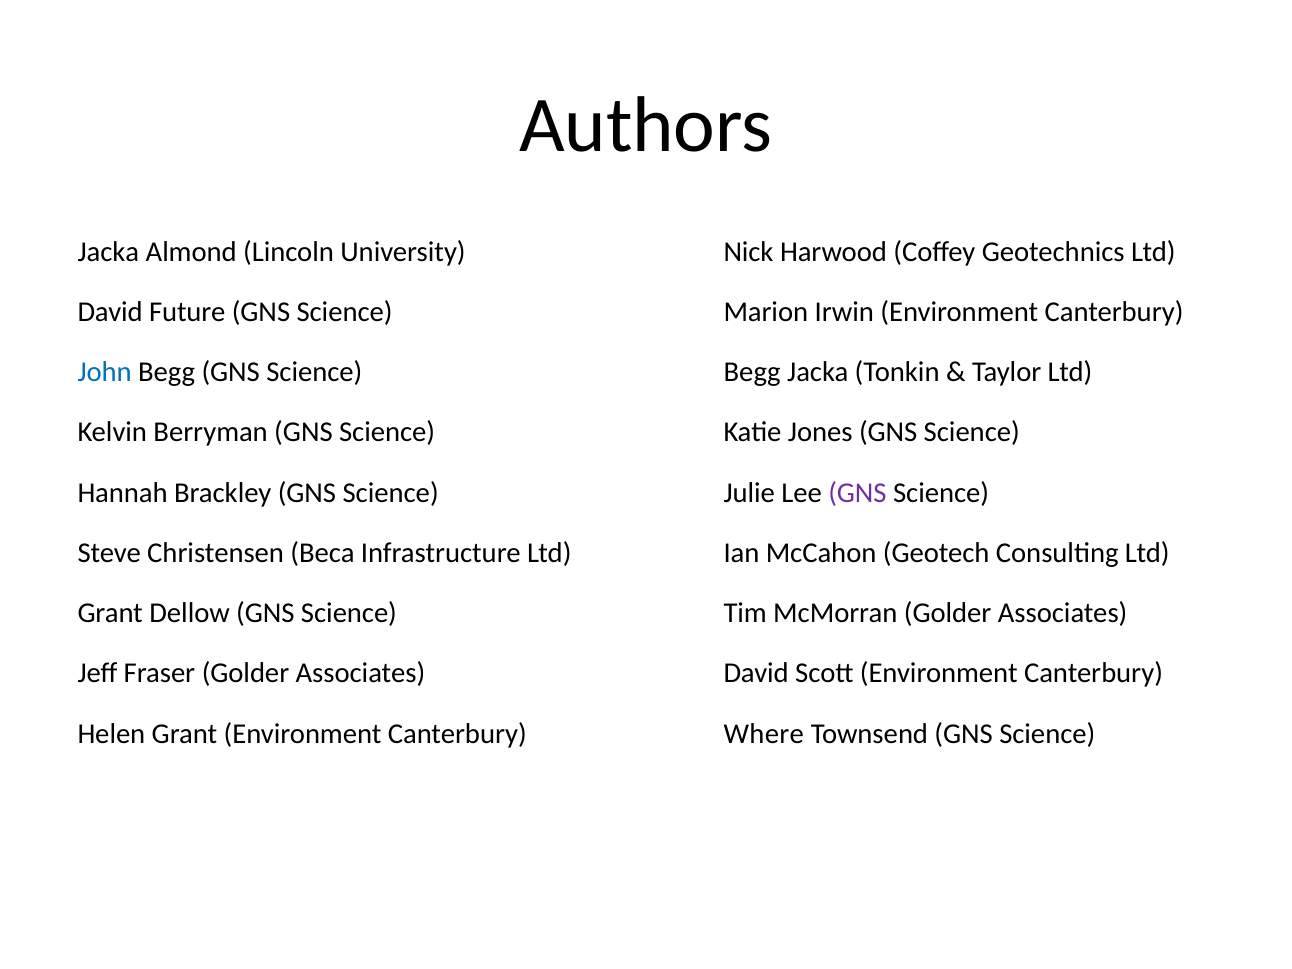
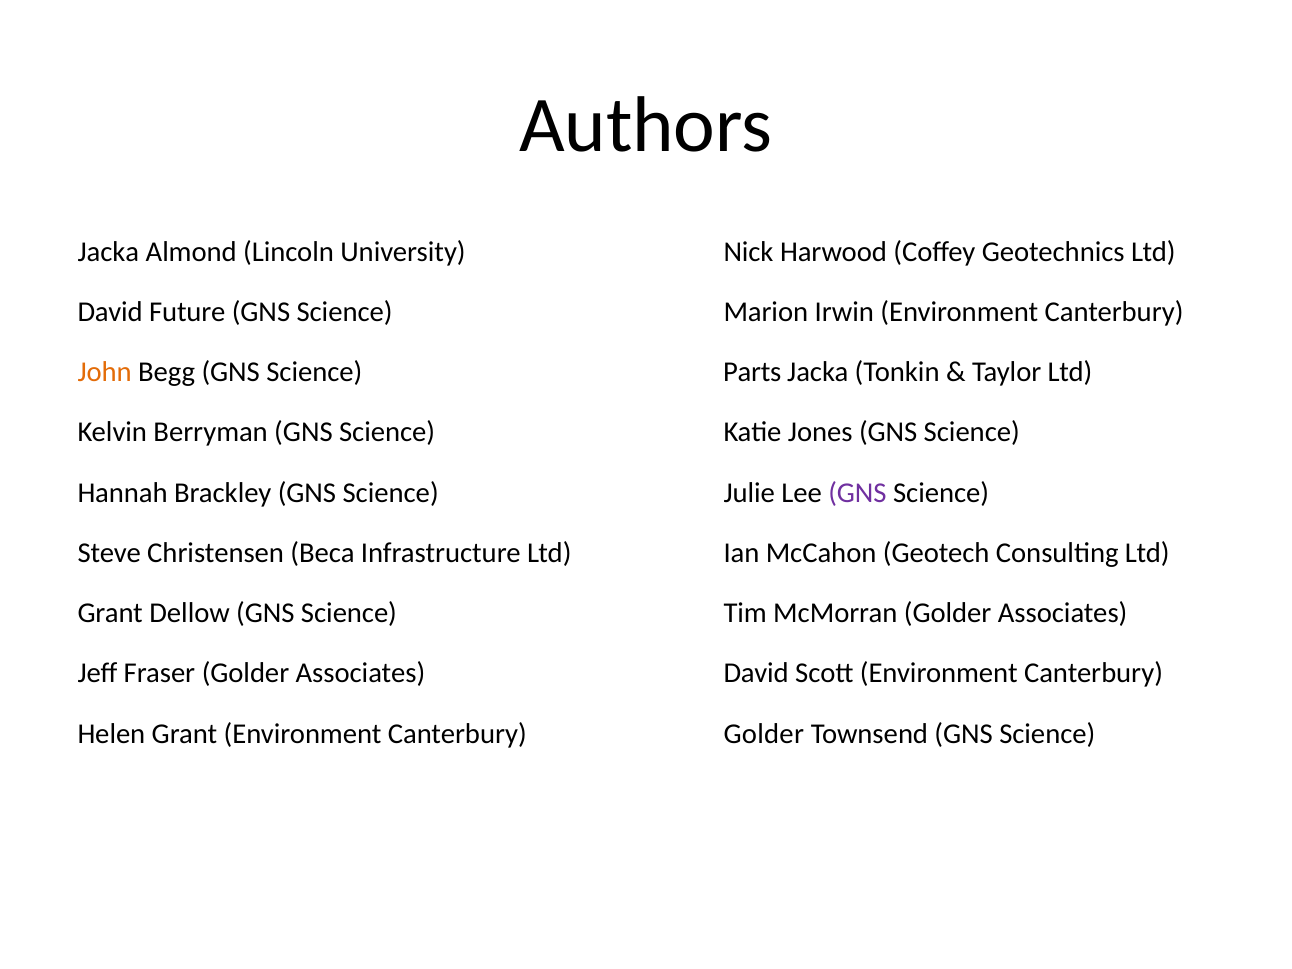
John colour: blue -> orange
Science Begg: Begg -> Parts
Canterbury Where: Where -> Golder
